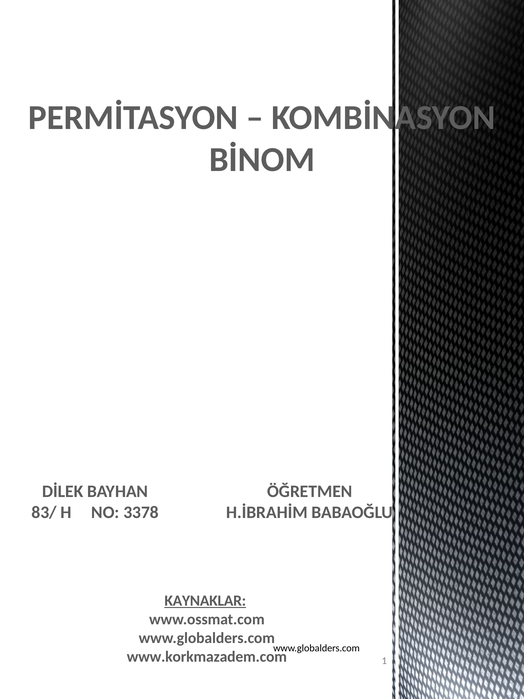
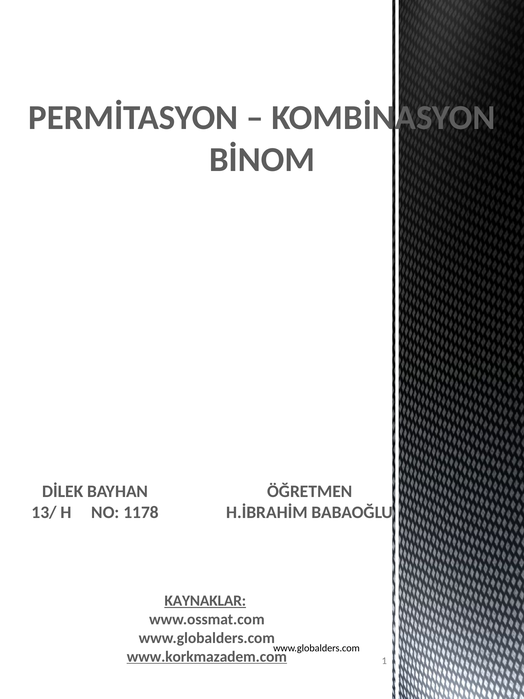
83/: 83/ -> 13/
3378: 3378 -> 1178
www.korkmazadem.com underline: none -> present
